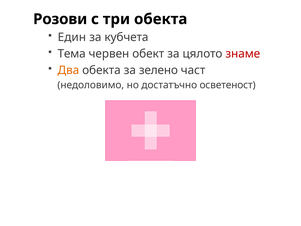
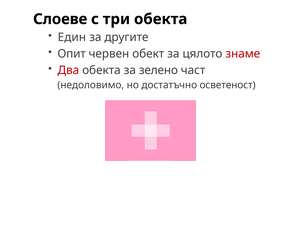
Розови: Розови -> Слоеве
кубчета: кубчета -> другите
Тема: Тема -> Опит
Два colour: orange -> red
